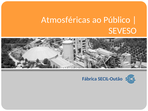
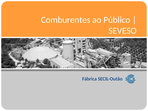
Atmosféricas: Atmosféricas -> Comburentes
